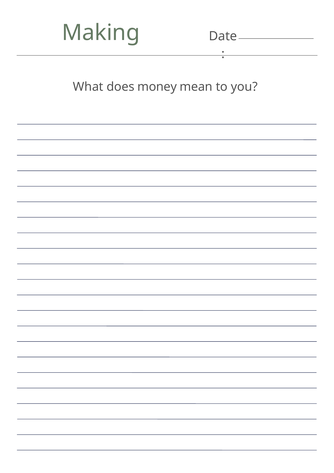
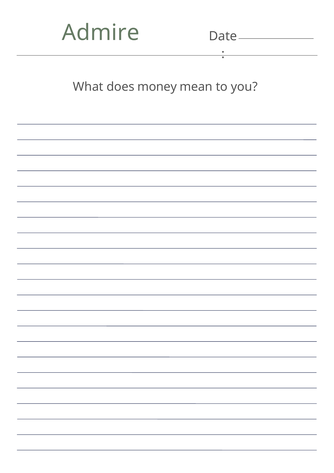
Making: Making -> Admire
